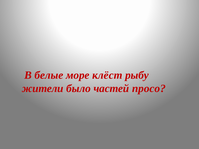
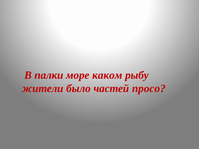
белые: белые -> палки
клёст: клёст -> каком
